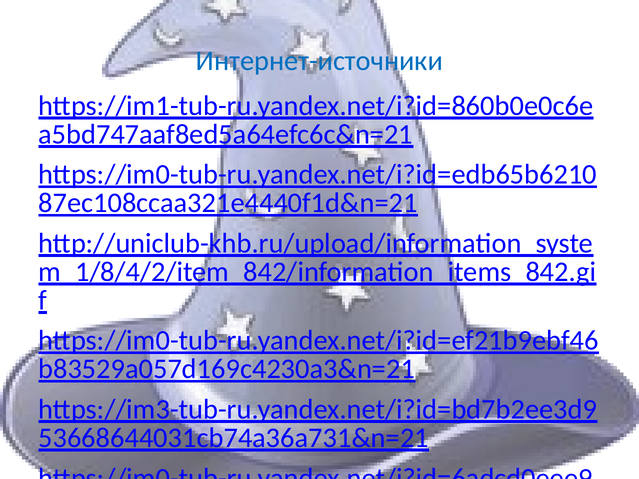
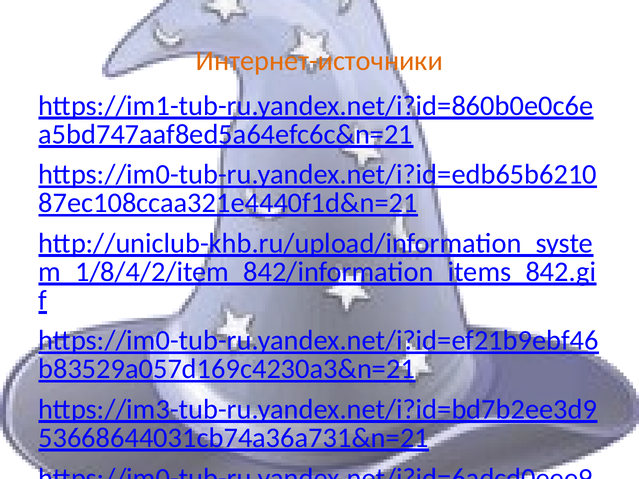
Интернет-источники colour: blue -> orange
